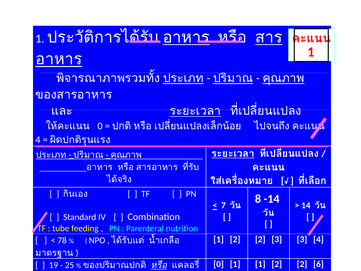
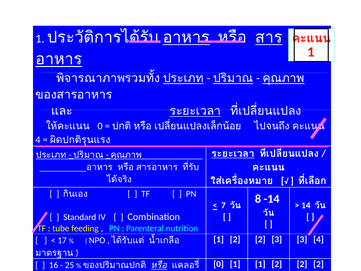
78: 78 -> 17
2 2 6: 6 -> 2
19: 19 -> 16
